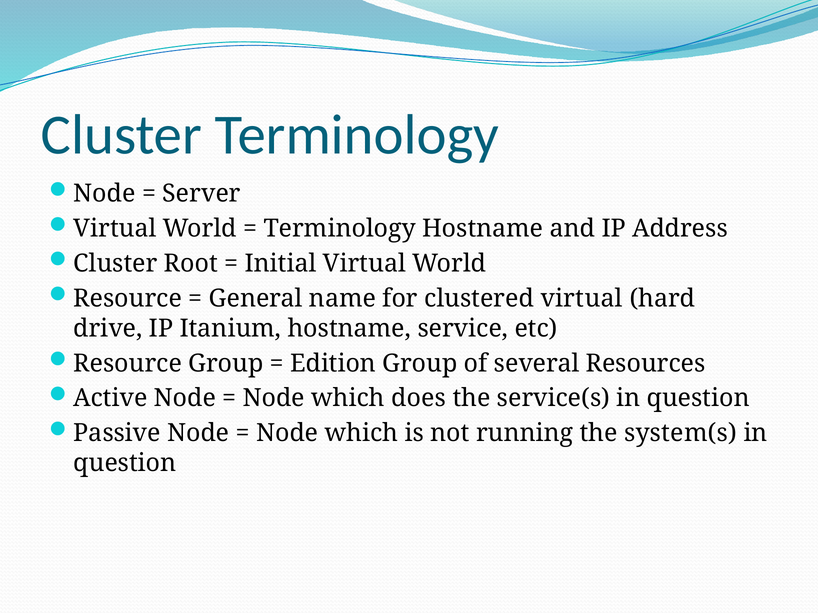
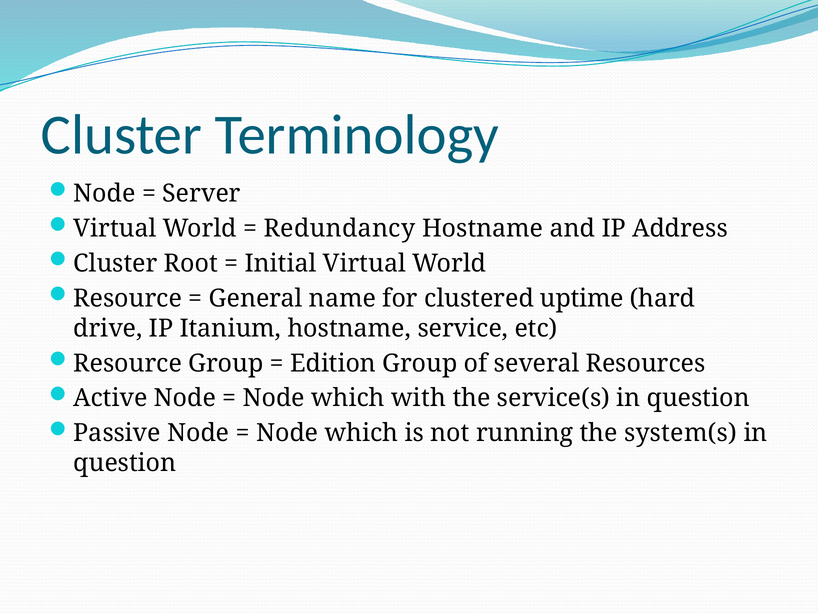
Terminology at (340, 229): Terminology -> Redundancy
clustered virtual: virtual -> uptime
does: does -> with
